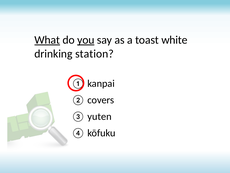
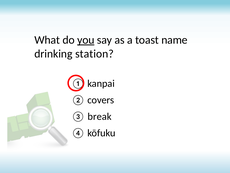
What underline: present -> none
white: white -> name
yuten: yuten -> break
